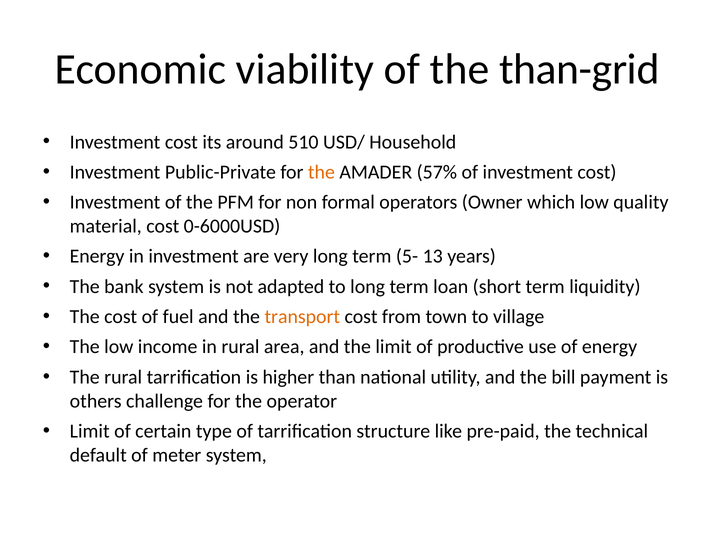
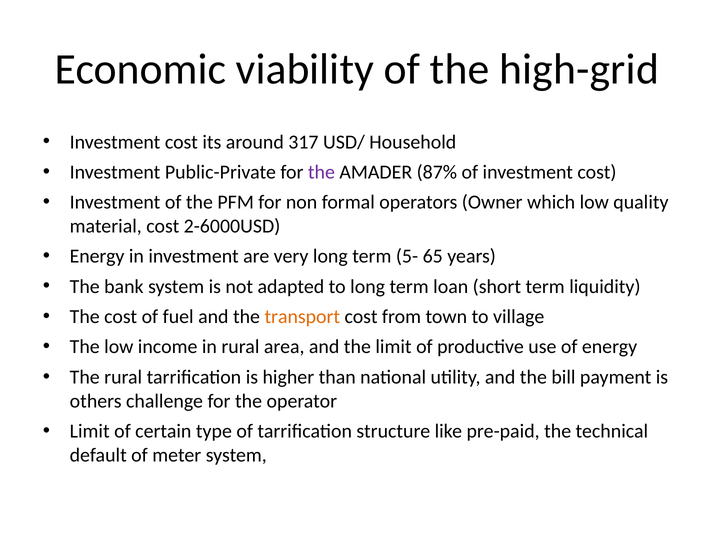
than-grid: than-grid -> high-grid
510: 510 -> 317
the at (321, 172) colour: orange -> purple
57%: 57% -> 87%
0-6000USD: 0-6000USD -> 2-6000USD
13: 13 -> 65
